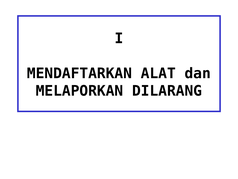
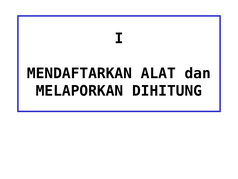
DILARANG: DILARANG -> DIHITUNG
